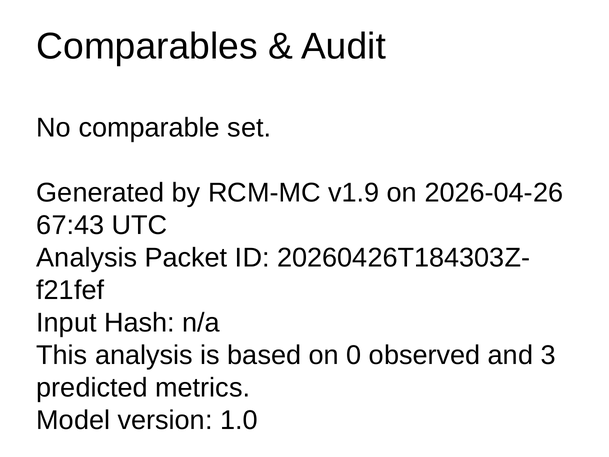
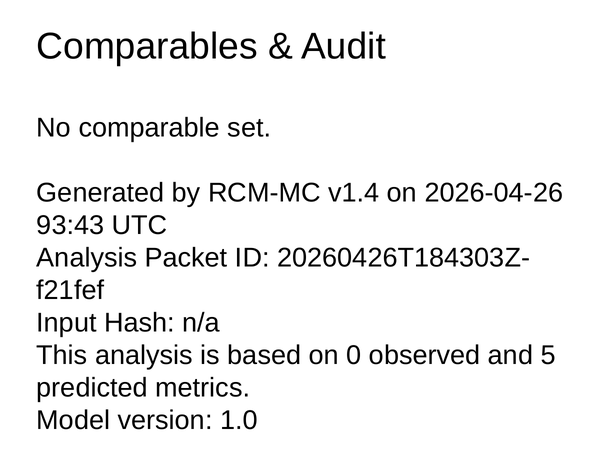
v1.9: v1.9 -> v1.4
67:43: 67:43 -> 93:43
3: 3 -> 5
